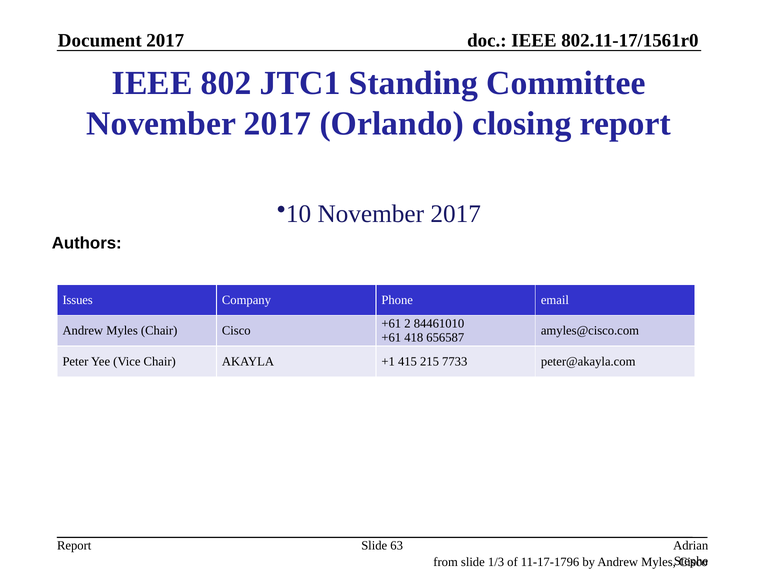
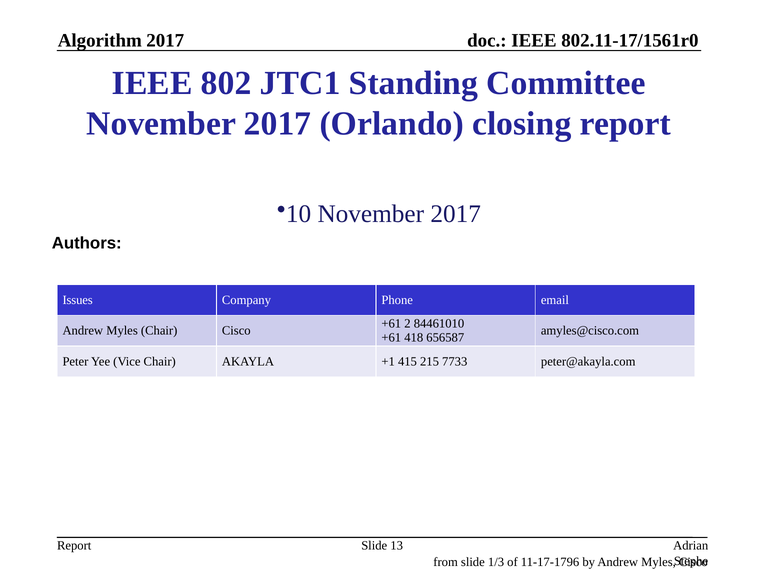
Document: Document -> Algorithm
63: 63 -> 13
